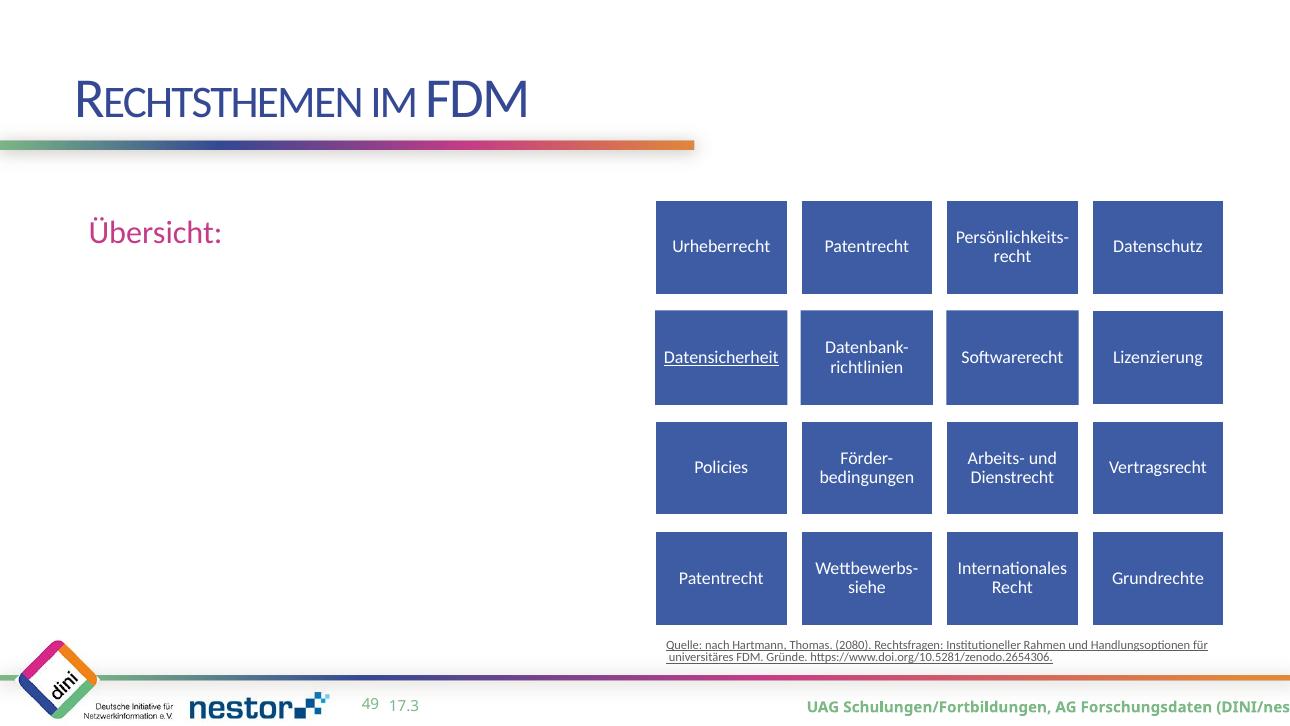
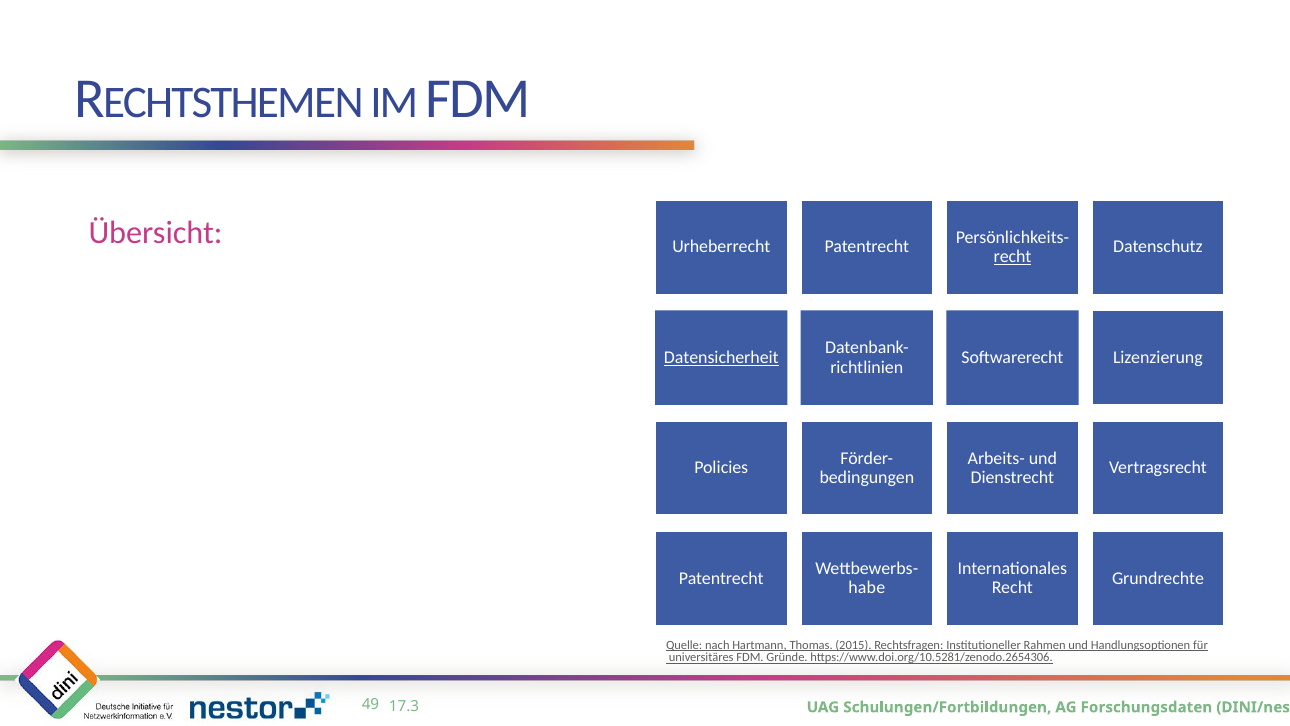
recht at (1013, 257) underline: none -> present
siehe: siehe -> habe
2080: 2080 -> 2015
